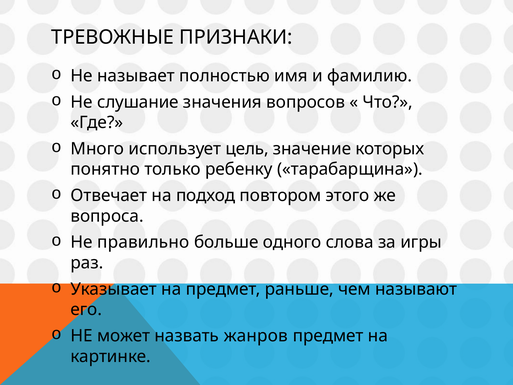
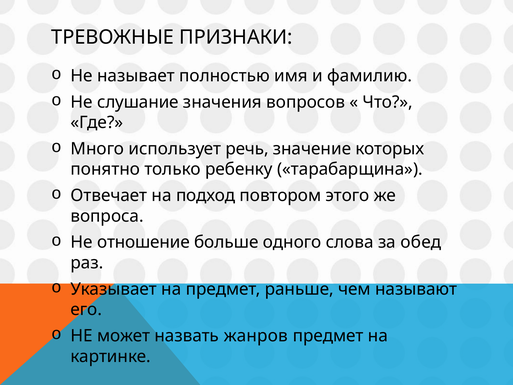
цель: цель -> речь
правильно: правильно -> отношение
игры: игры -> обед
